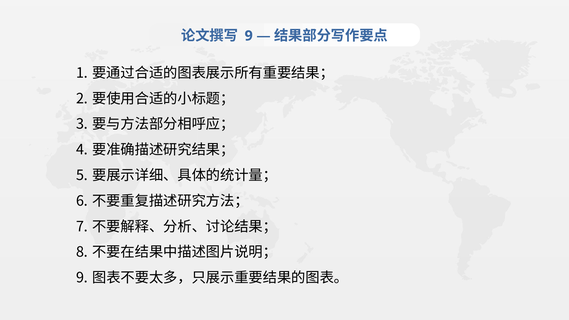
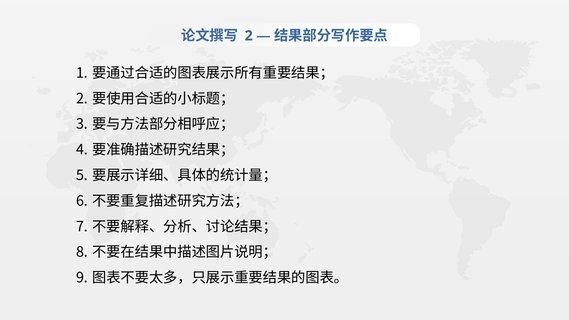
9 at (249, 36): 9 -> 2
